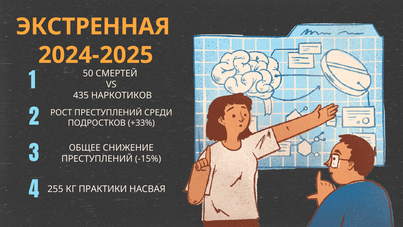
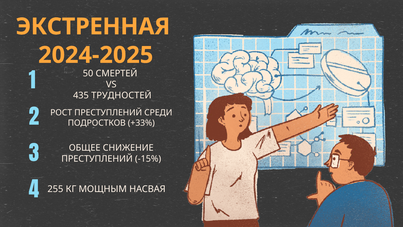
НАРКОТИКОВ: НАРКОТИКОВ -> ТРУДНОСТЕЙ
ПРАКТИКИ: ПРАКТИКИ -> МОЩНЫМ
